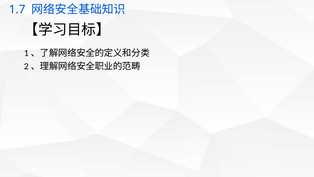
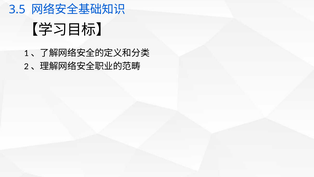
1.7: 1.7 -> 3.5
